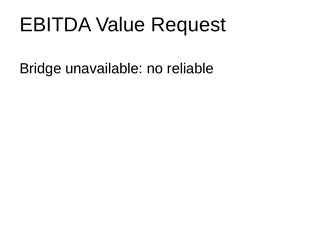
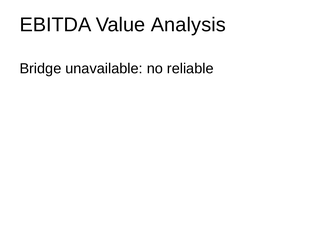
Request: Request -> Analysis
